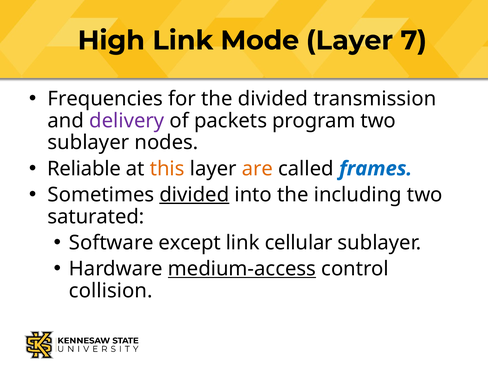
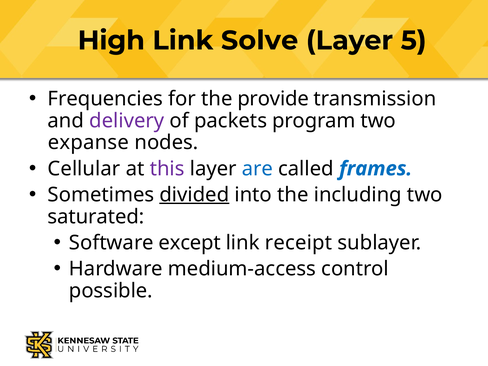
Mode: Mode -> Solve
7: 7 -> 5
the divided: divided -> provide
sublayer at (88, 143): sublayer -> expanse
Reliable: Reliable -> Cellular
this colour: orange -> purple
are colour: orange -> blue
cellular: cellular -> receipt
medium-access underline: present -> none
collision: collision -> possible
